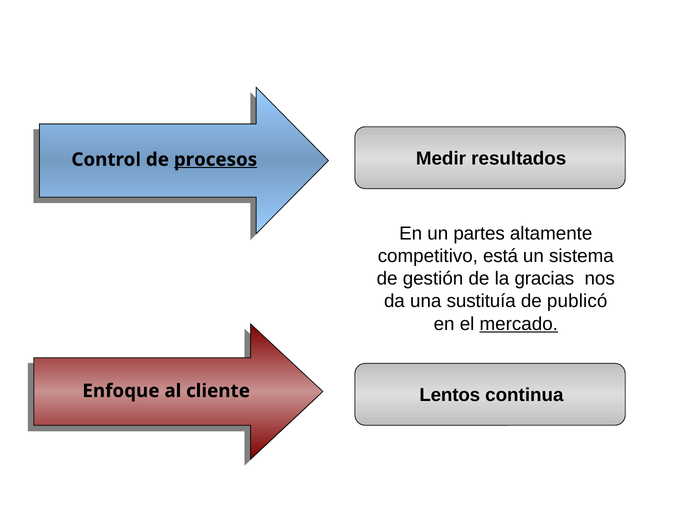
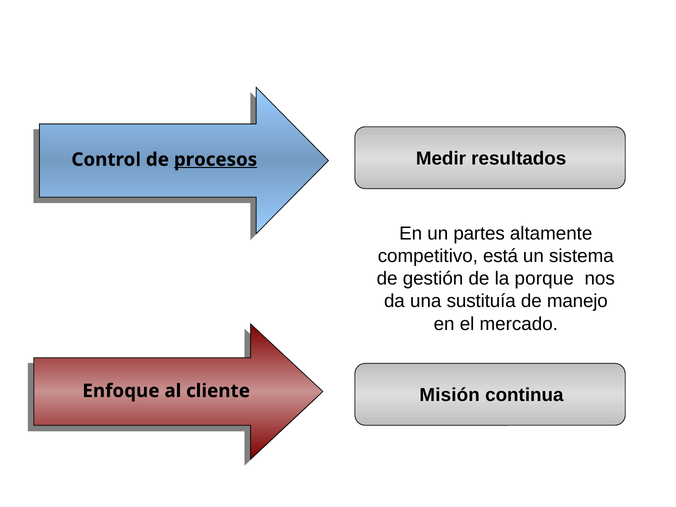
gracias: gracias -> porque
publicó: publicó -> manejo
mercado underline: present -> none
Lentos: Lentos -> Misión
